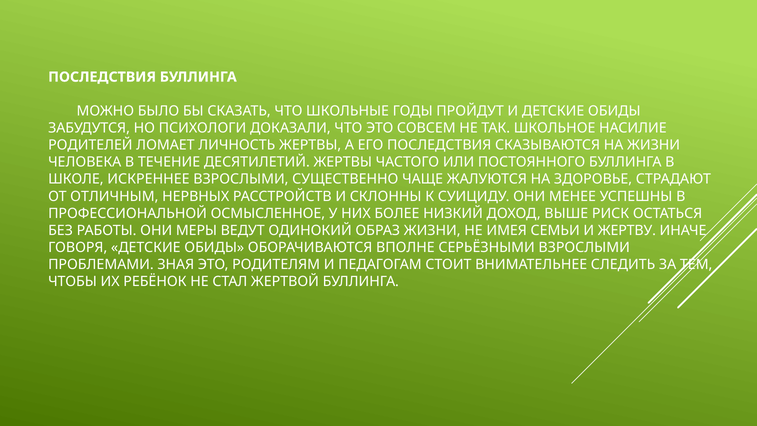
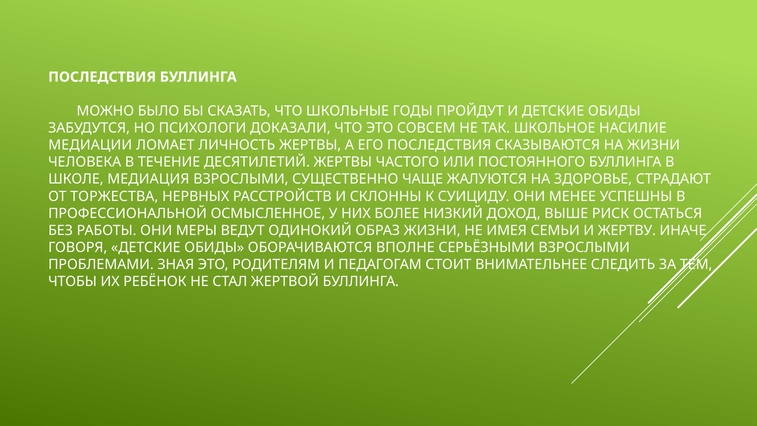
РОДИТЕЛЕЙ: РОДИТЕЛЕЙ -> МЕДИАЦИИ
ИСКРЕННЕЕ: ИСКРЕННЕЕ -> МЕДИАЦИЯ
ОТЛИЧНЫМ: ОТЛИЧНЫМ -> ТОРЖЕСТВА
